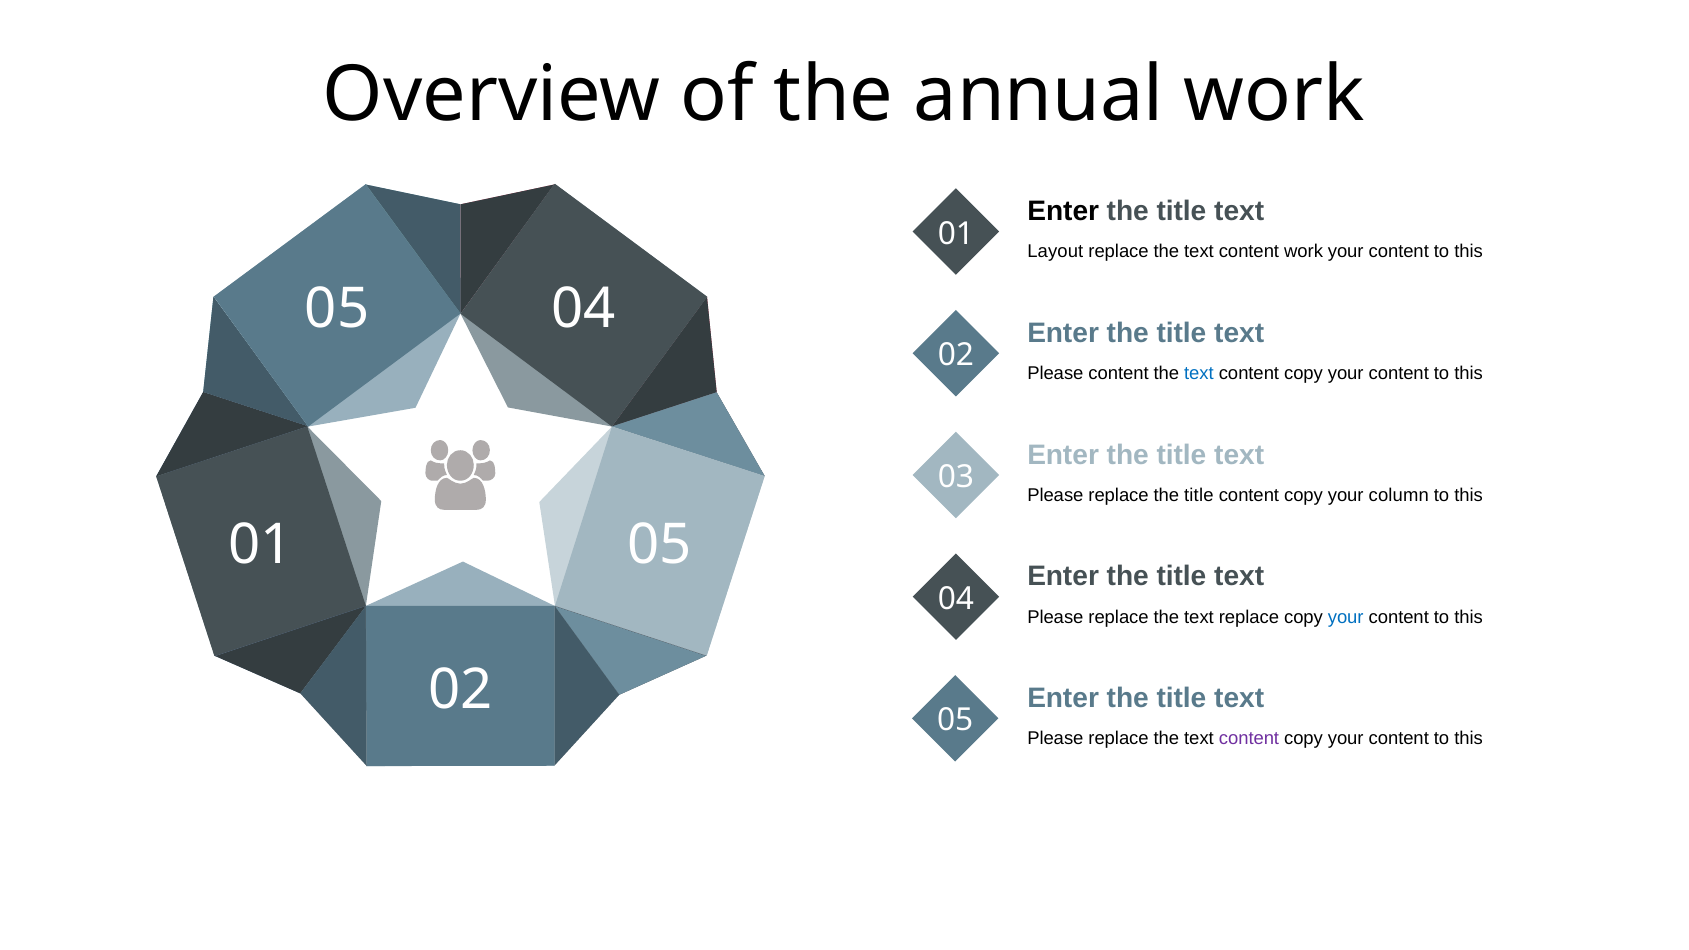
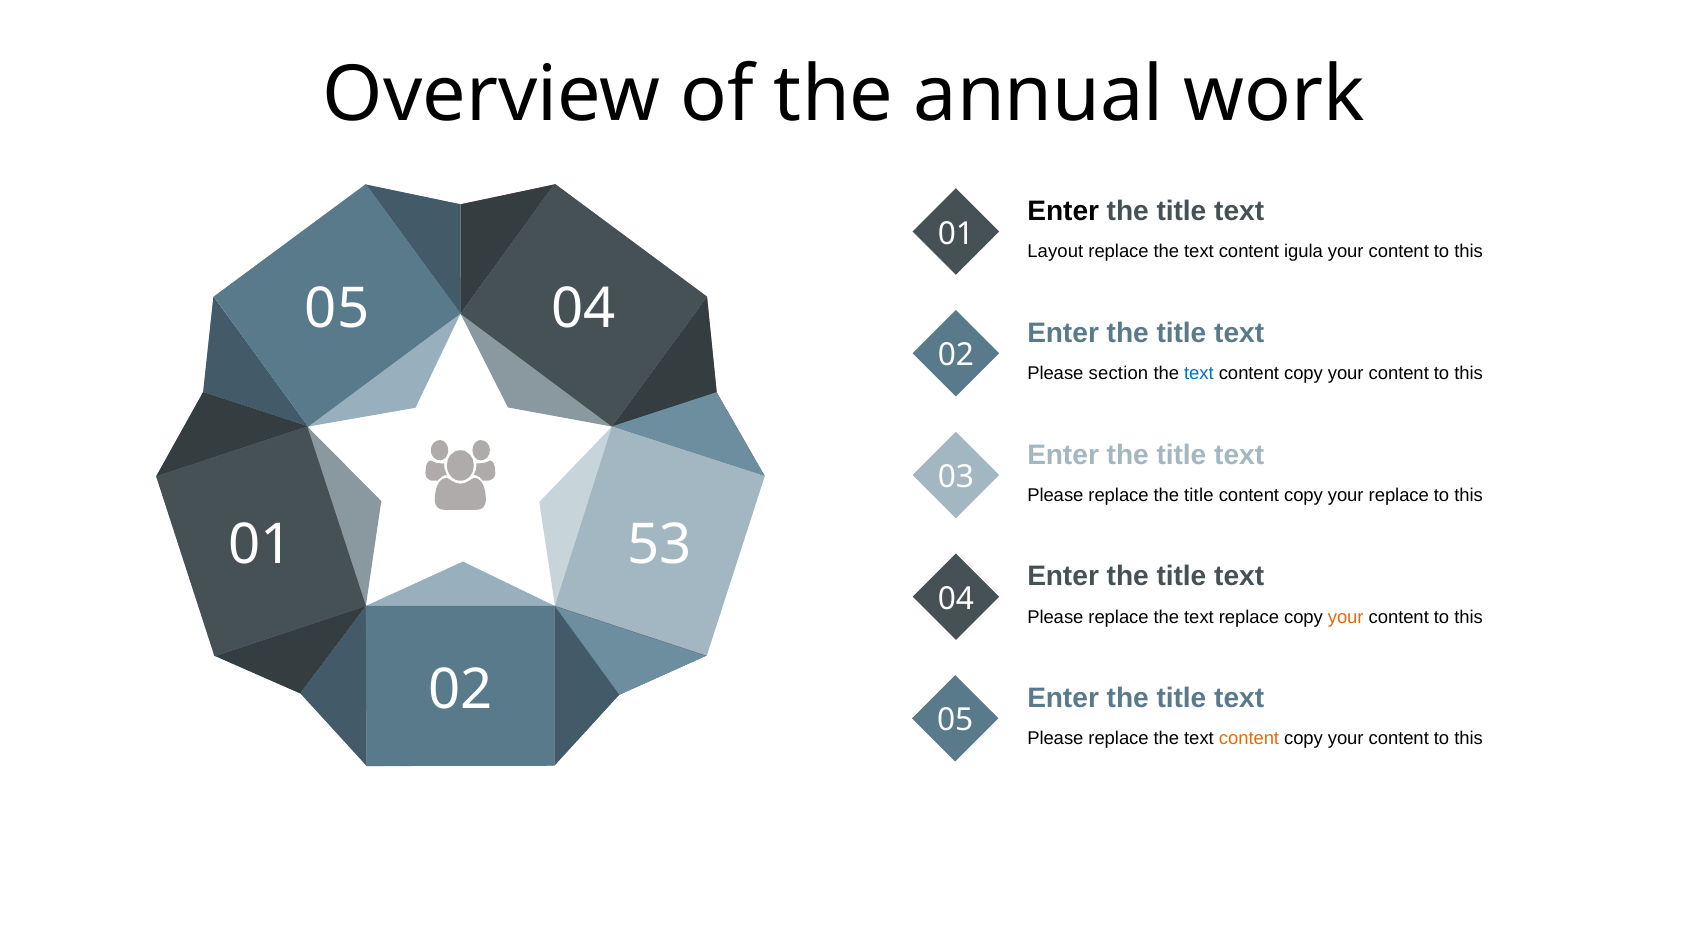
content work: work -> igula
Please content: content -> section
your column: column -> replace
01 05: 05 -> 53
your at (1346, 617) colour: blue -> orange
content at (1249, 739) colour: purple -> orange
